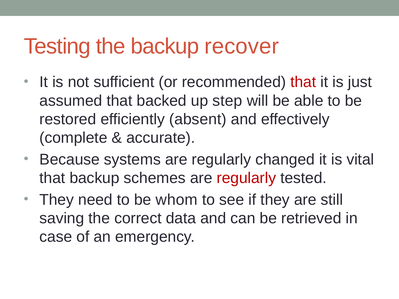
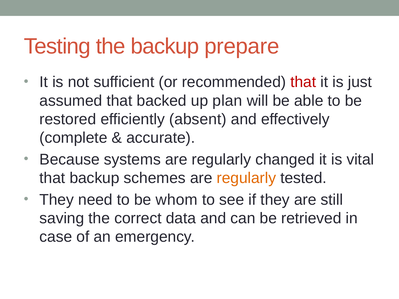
recover: recover -> prepare
step: step -> plan
regularly at (246, 178) colour: red -> orange
